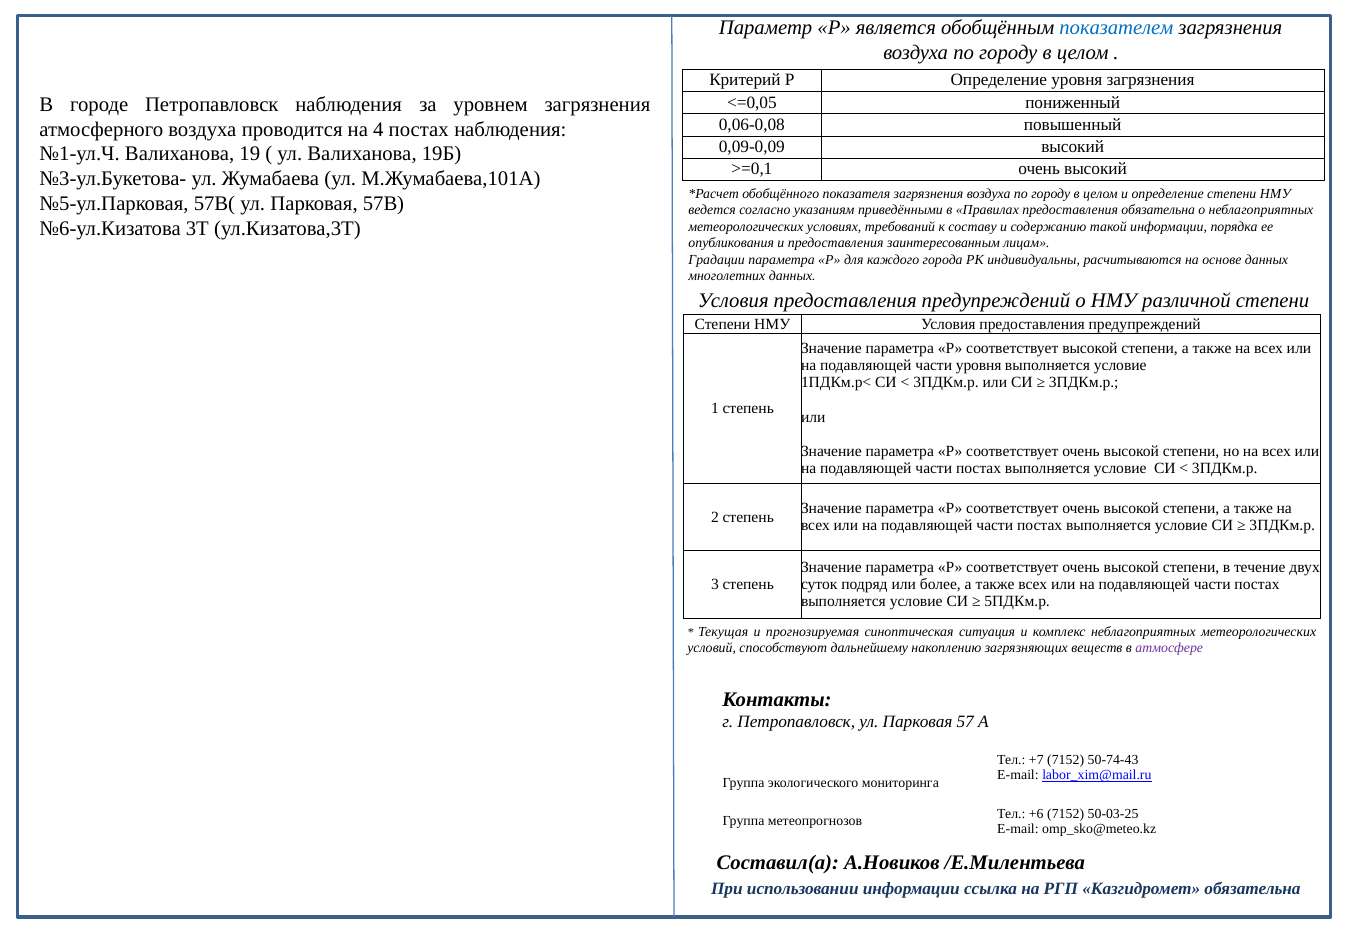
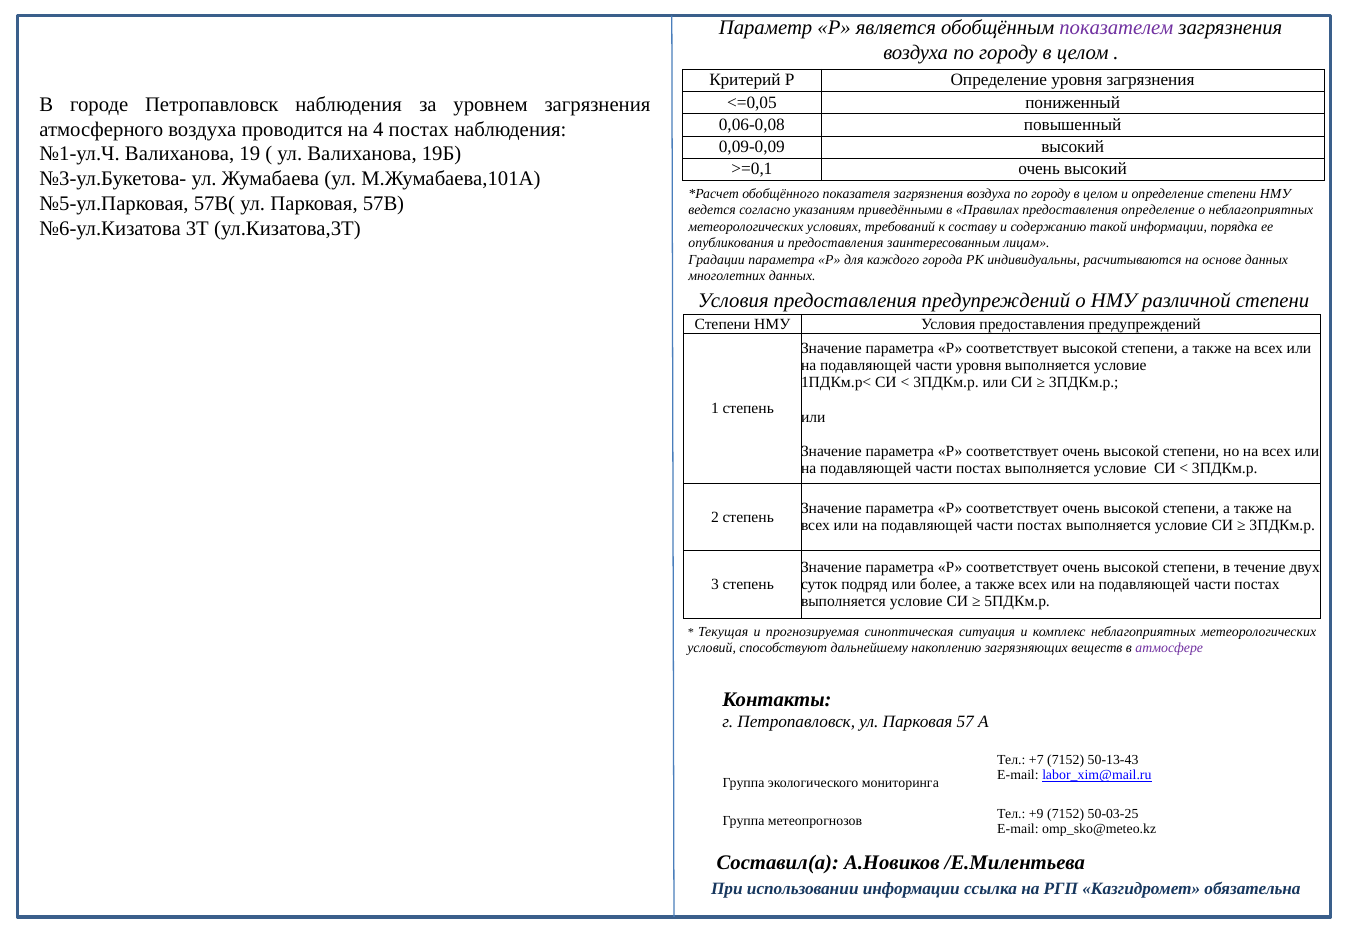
показателем colour: blue -> purple
предоставления обязательна: обязательна -> определение
50-74-43: 50-74-43 -> 50-13-43
+6: +6 -> +9
